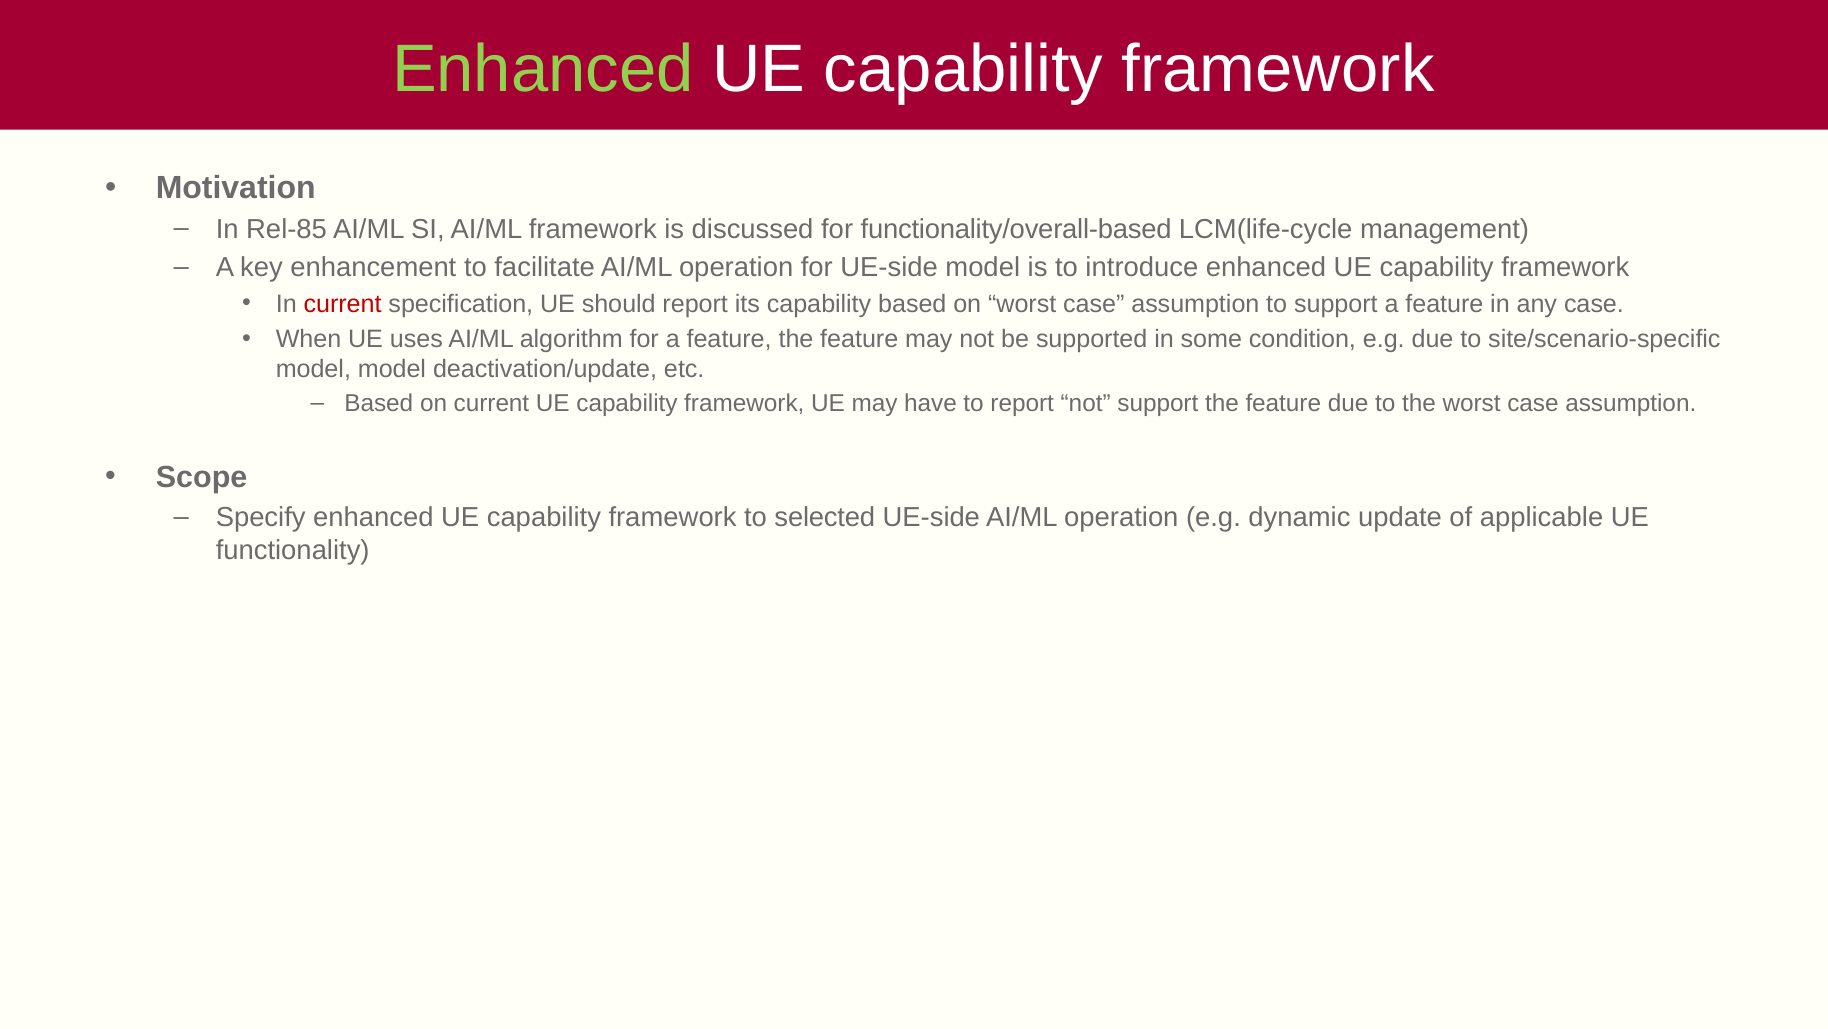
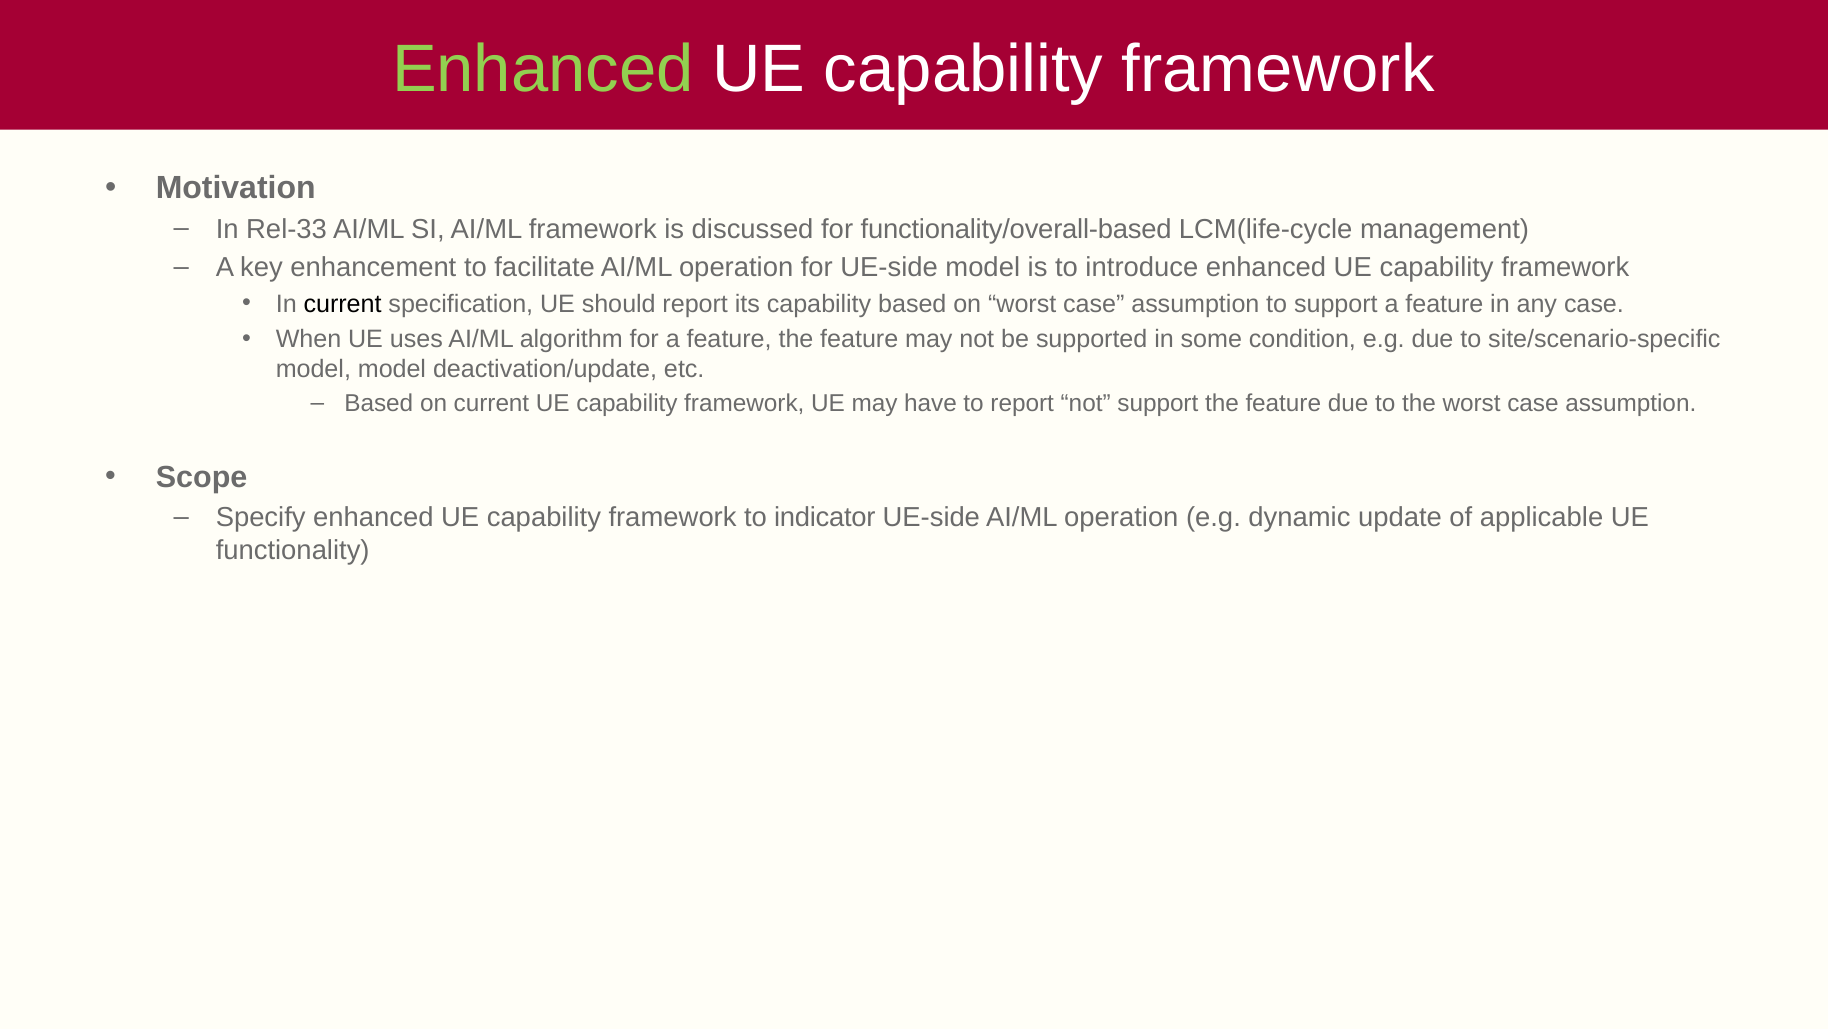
Rel-85: Rel-85 -> Rel-33
current at (343, 304) colour: red -> black
selected: selected -> indicator
